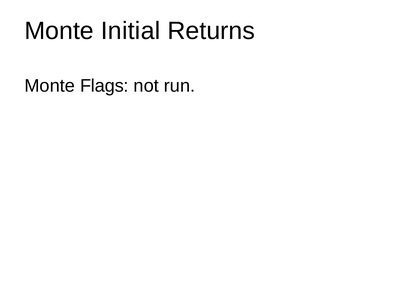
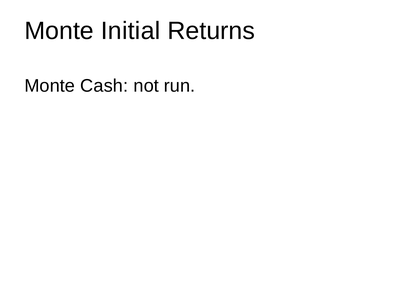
Flags: Flags -> Cash
